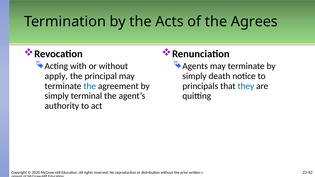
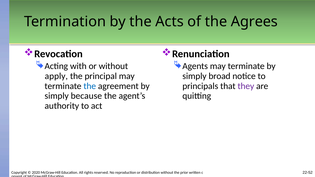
death: death -> broad
they colour: blue -> purple
terminal: terminal -> because
